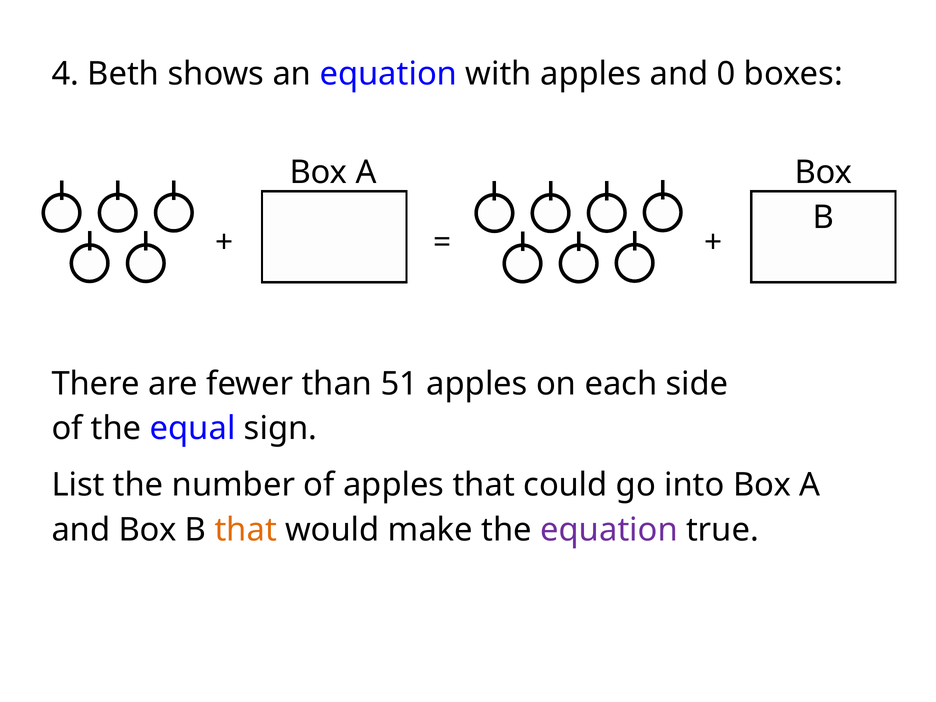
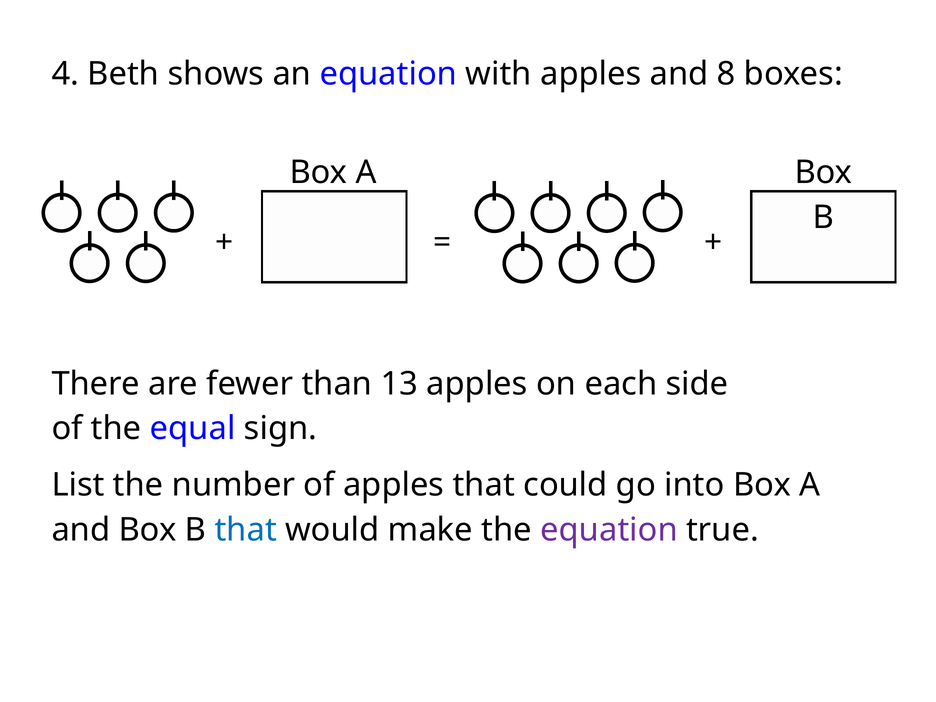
0: 0 -> 8
51: 51 -> 13
that at (246, 530) colour: orange -> blue
